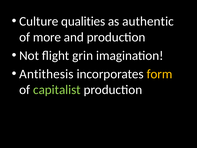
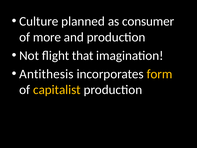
qualities: qualities -> planned
authentic: authentic -> consumer
grin: grin -> that
capitalist colour: light green -> yellow
